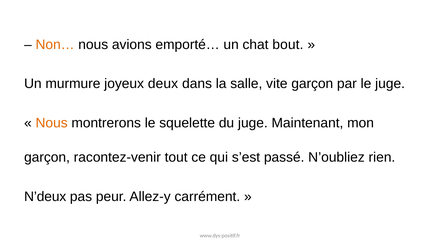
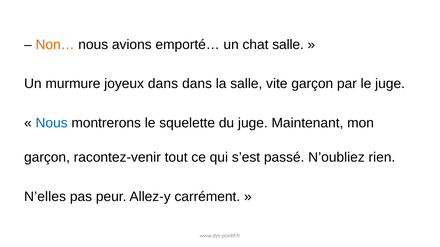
chat bout: bout -> salle
joyeux deux: deux -> dans
Nous at (52, 123) colour: orange -> blue
N’deux: N’deux -> N’elles
